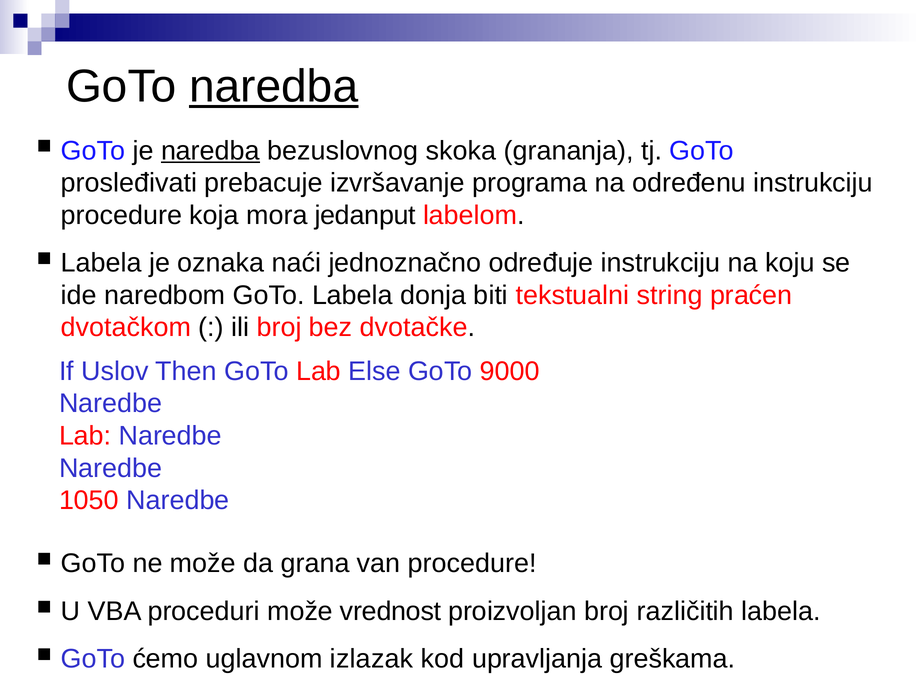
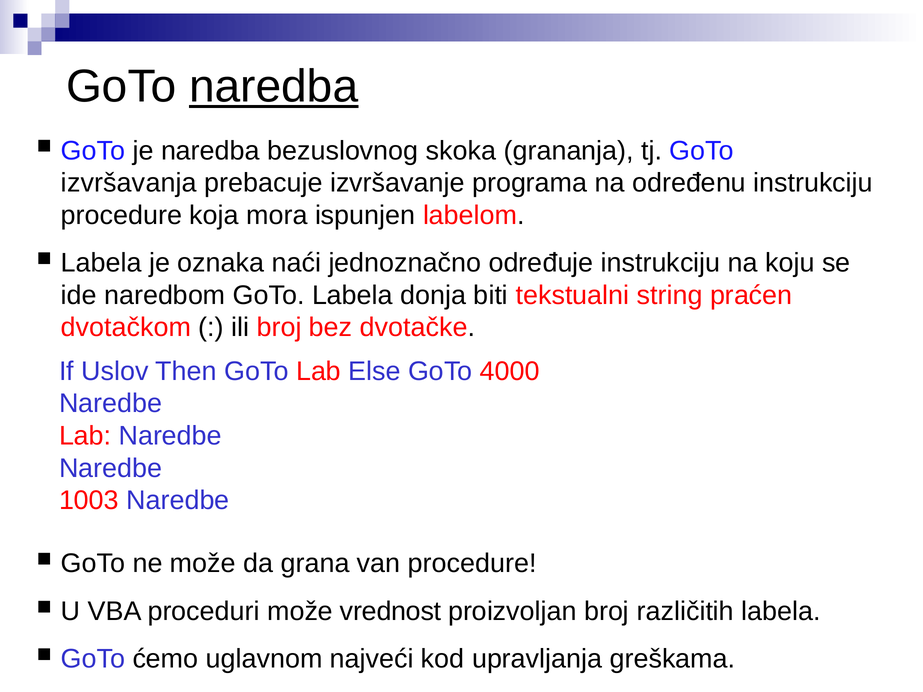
naredba at (210, 151) underline: present -> none
prosleđivati: prosleđivati -> izvršavanja
jedanput: jedanput -> ispunjen
9000: 9000 -> 4000
1050: 1050 -> 1003
izlazak: izlazak -> najveći
